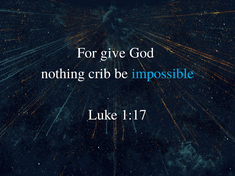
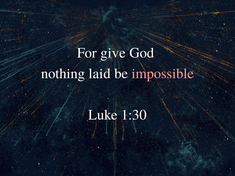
crib: crib -> laid
impossible colour: light blue -> pink
1:17: 1:17 -> 1:30
